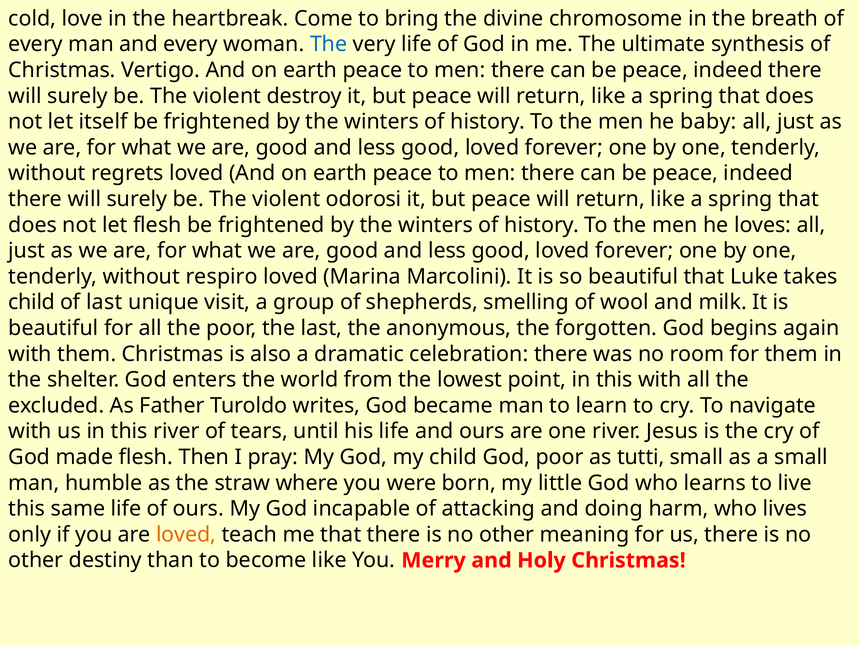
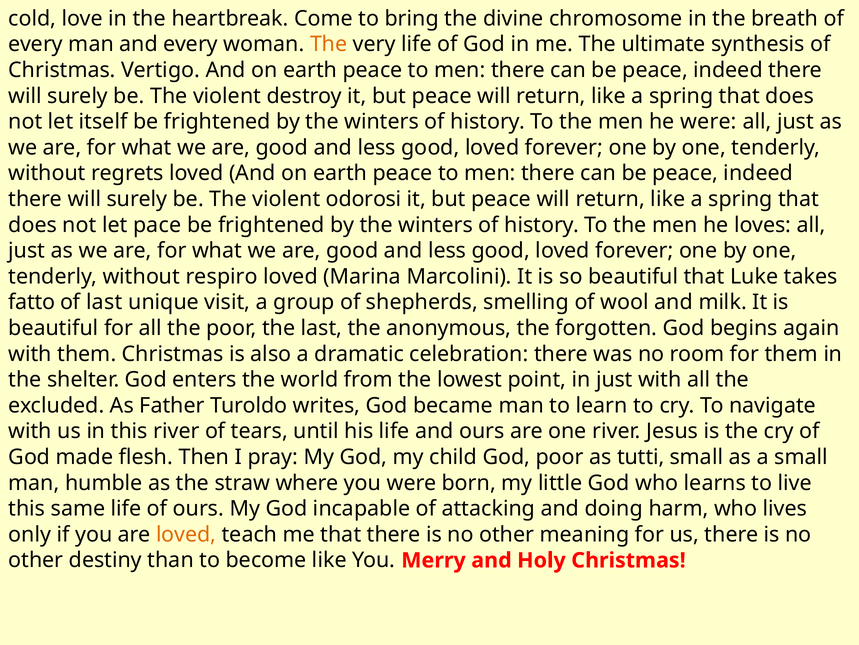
The at (329, 44) colour: blue -> orange
he baby: baby -> were
let flesh: flesh -> pace
child at (32, 302): child -> fatto
point in this: this -> just
